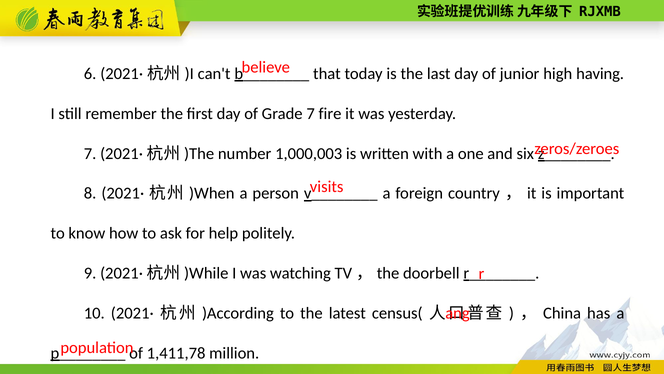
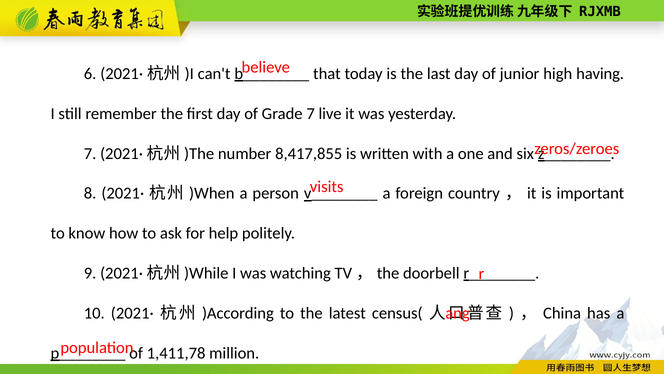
fire: fire -> live
1,000,003: 1,000,003 -> 8,417,855
